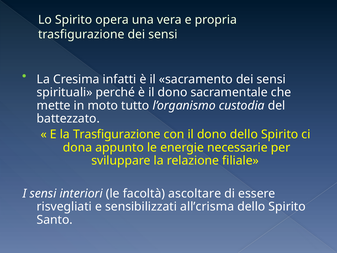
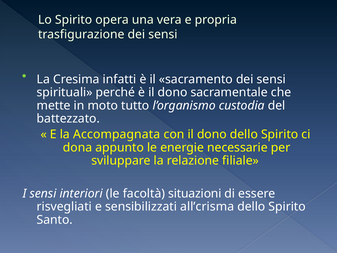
la Trasfigurazione: Trasfigurazione -> Accompagnata
ascoltare: ascoltare -> situazioni
